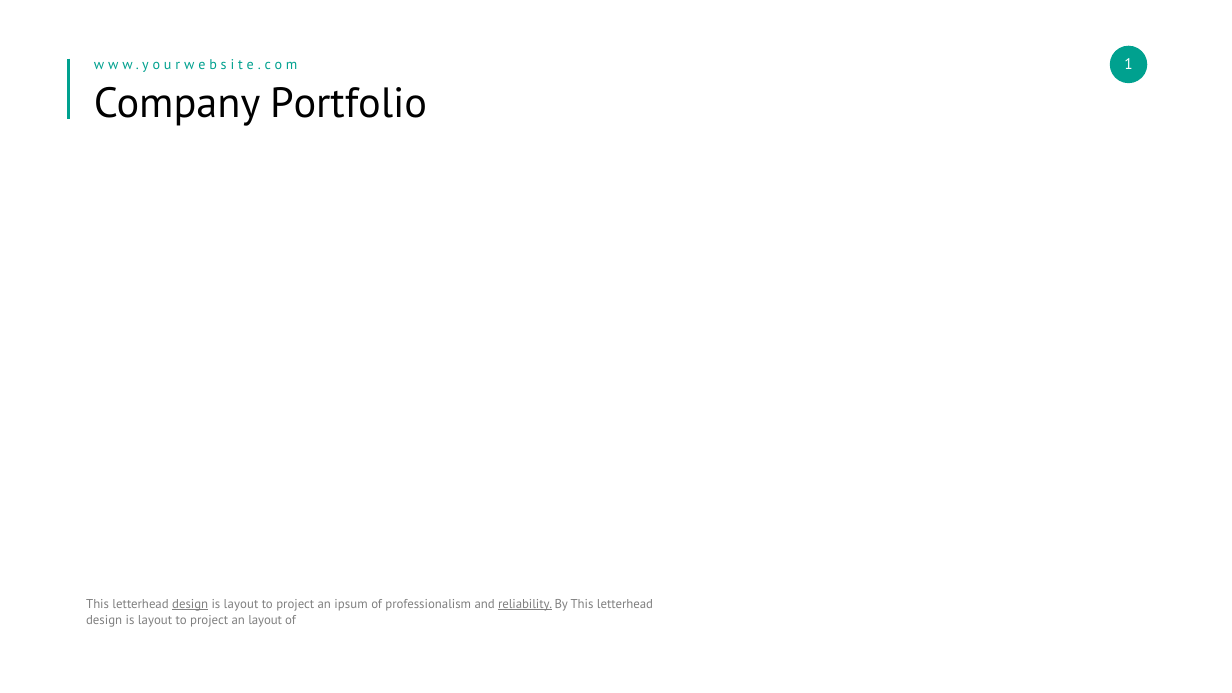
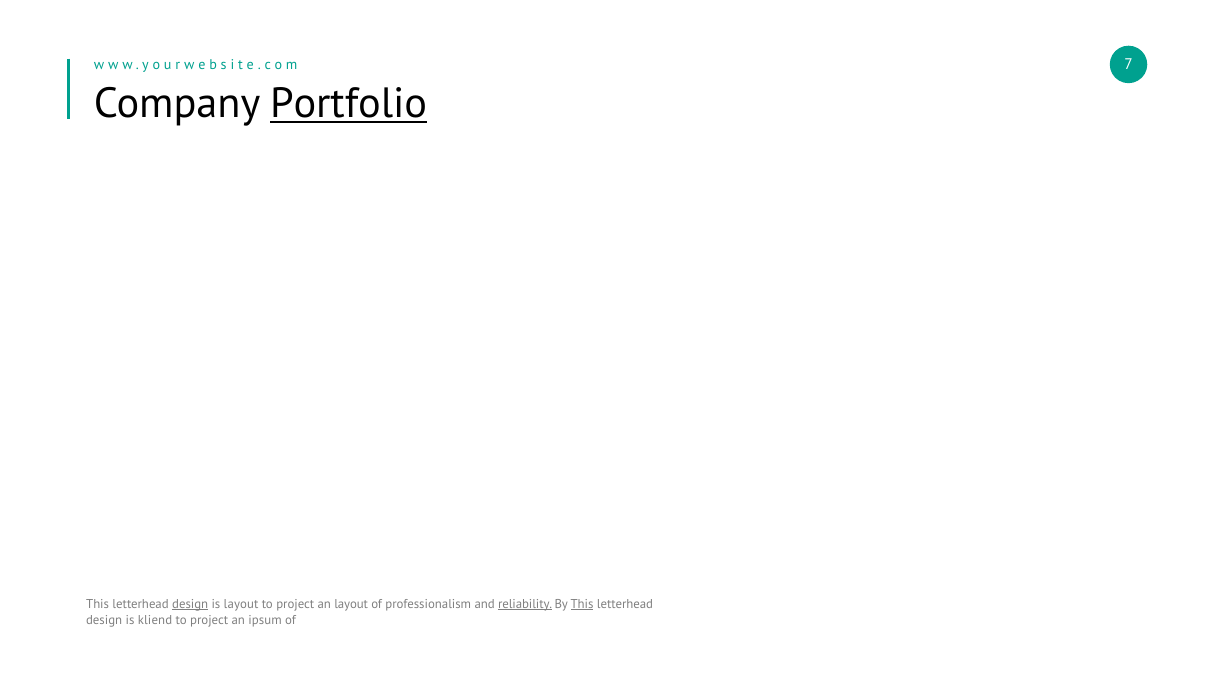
1: 1 -> 7
Portfolio underline: none -> present
an ipsum: ipsum -> layout
This at (582, 604) underline: none -> present
layout at (155, 621): layout -> kliend
an layout: layout -> ipsum
